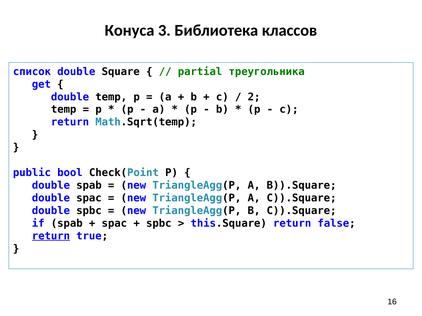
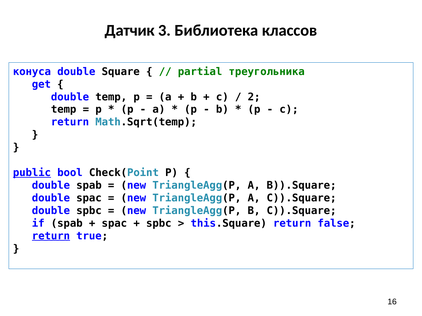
Конуса: Конуса -> Датчик
список: список -> конуса
public underline: none -> present
